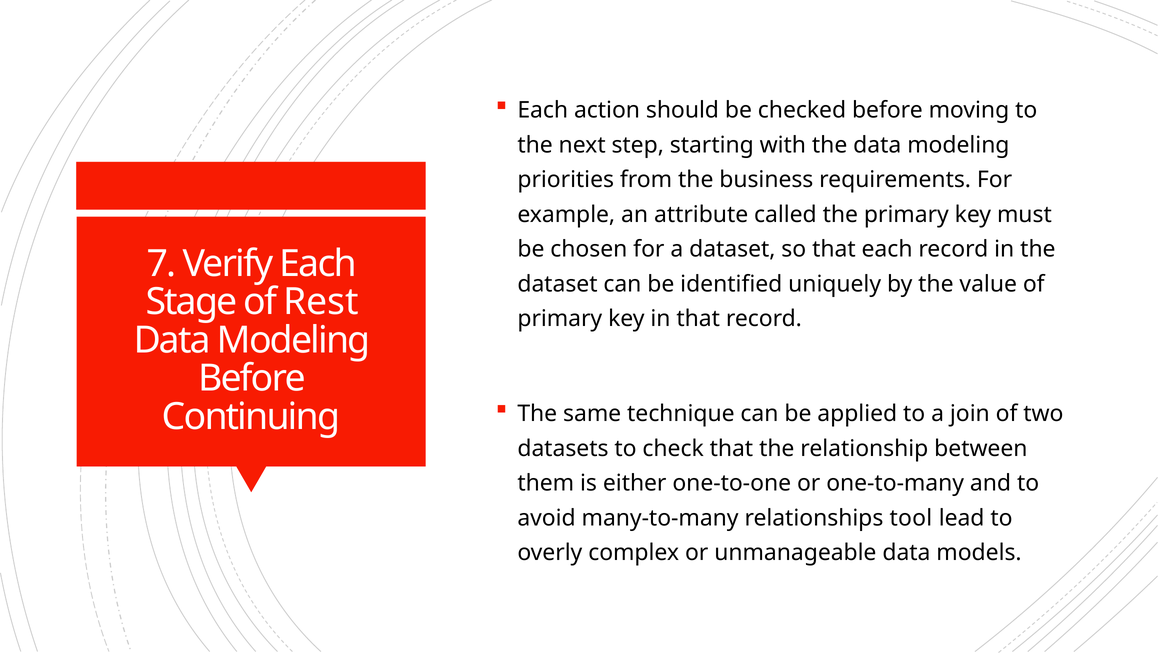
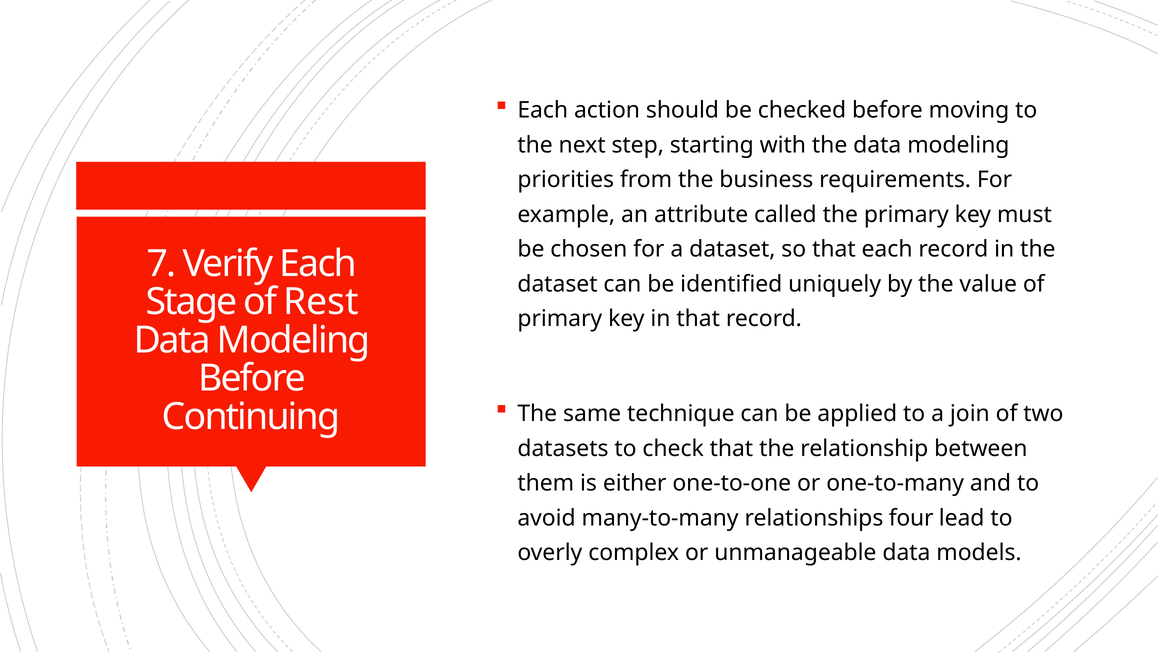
tool: tool -> four
